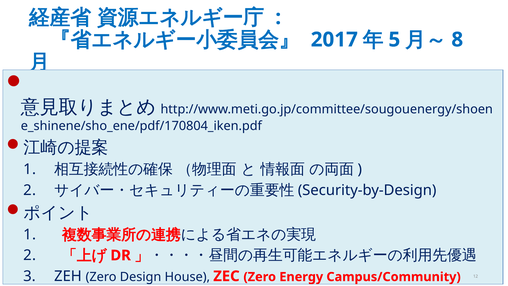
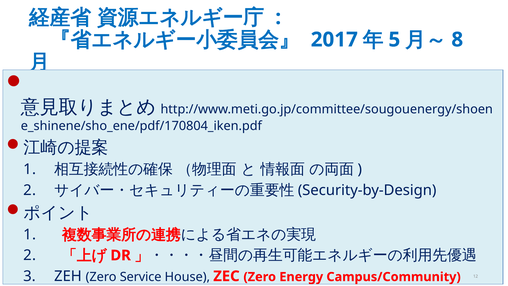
Design: Design -> Service
